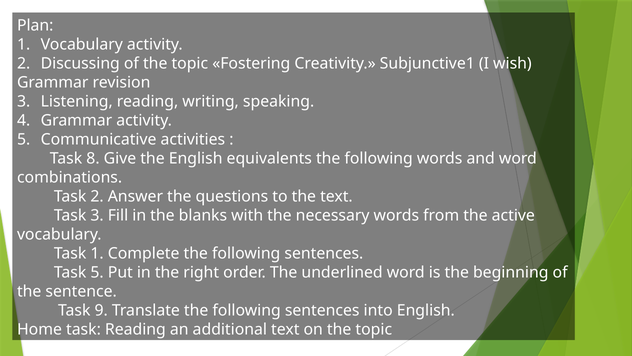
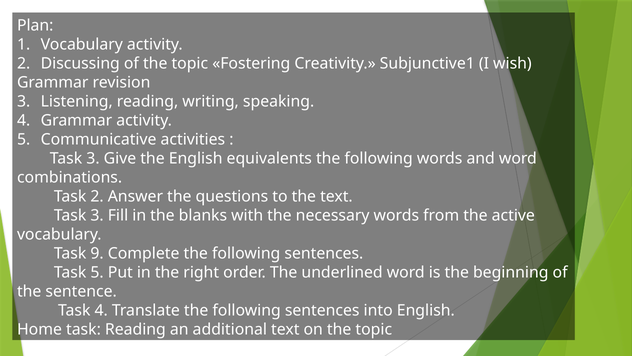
8 at (93, 158): 8 -> 3
Task 1: 1 -> 9
Task 9: 9 -> 4
